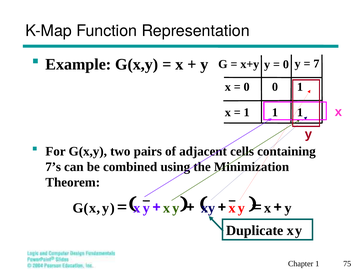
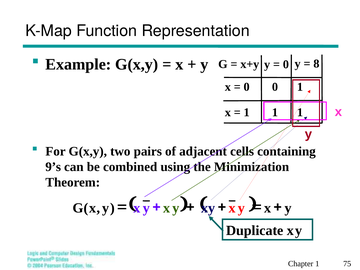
7: 7 -> 8
7’s: 7’s -> 9’s
